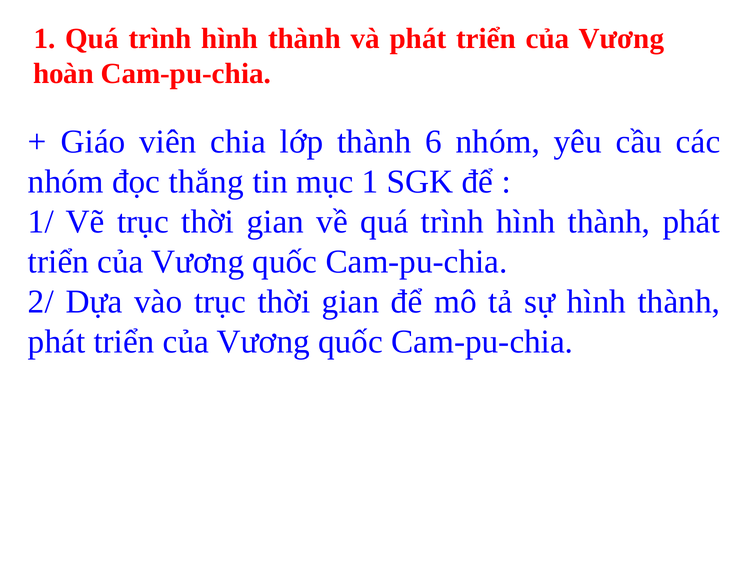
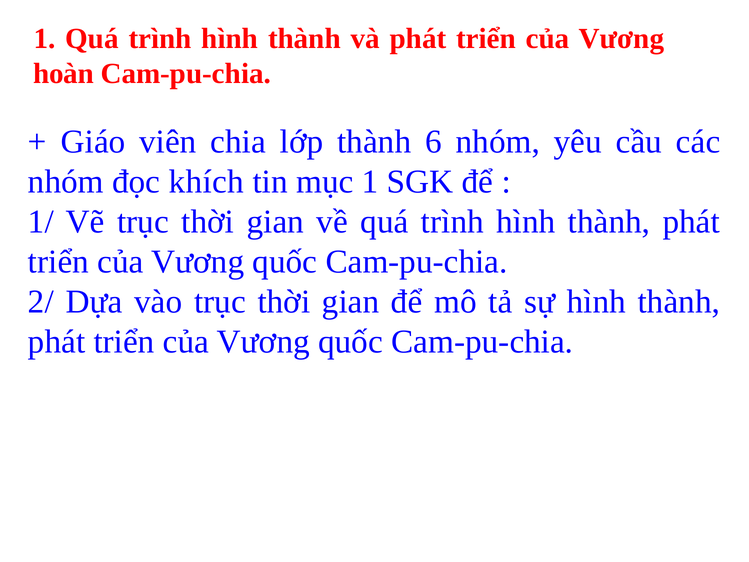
thắng: thắng -> khích
